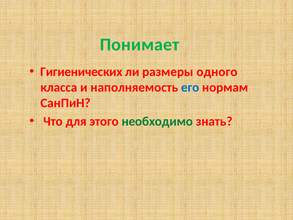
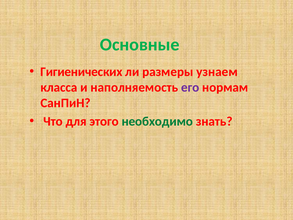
Понимает: Понимает -> Основные
одного: одного -> узнаем
его colour: blue -> purple
